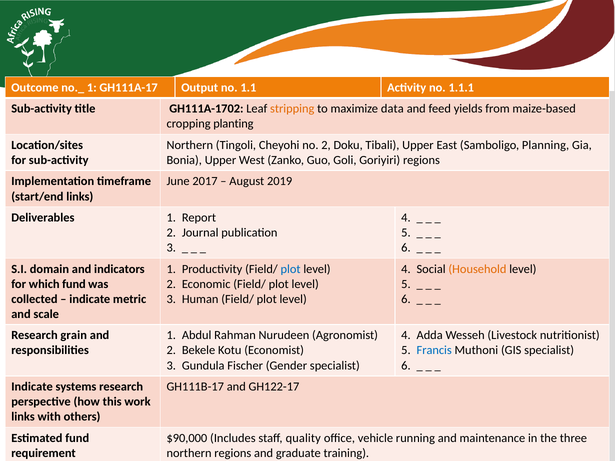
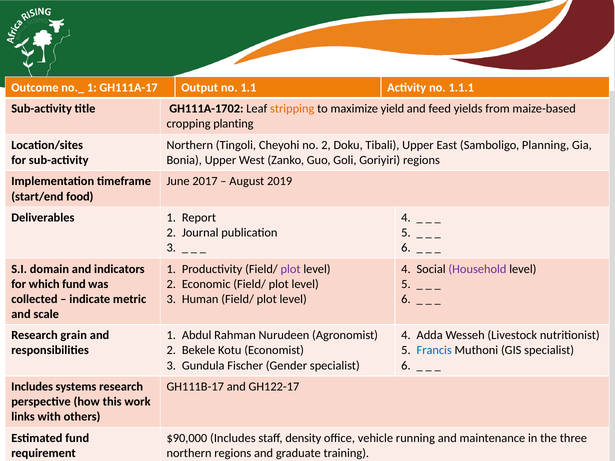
data: data -> yield
start/end links: links -> food
plot at (291, 269) colour: blue -> purple
Household colour: orange -> purple
Indicate at (32, 387): Indicate -> Includes
quality: quality -> density
